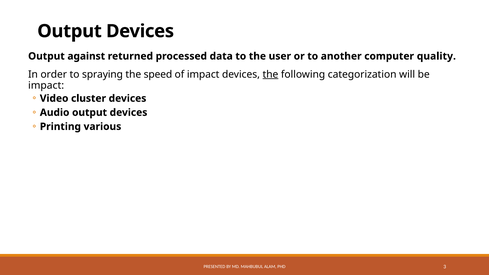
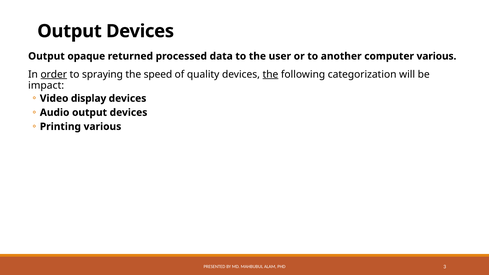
against: against -> opaque
computer quality: quality -> various
order underline: none -> present
of impact: impact -> quality
cluster: cluster -> display
